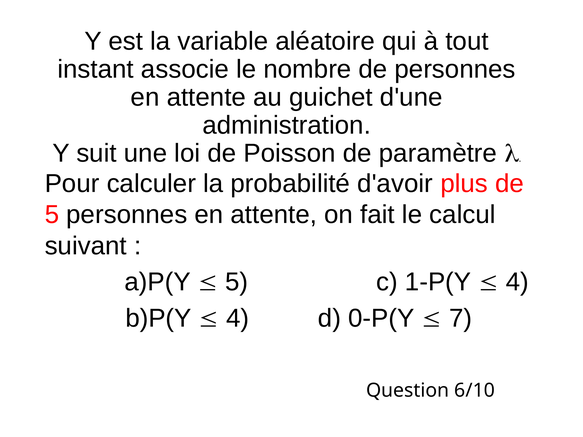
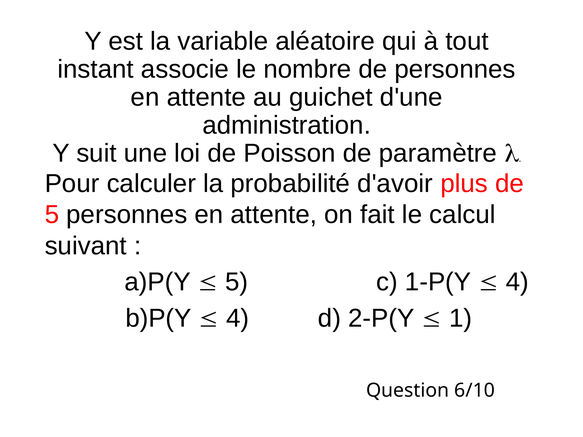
0-P(Y: 0-P(Y -> 2-P(Y
7: 7 -> 1
